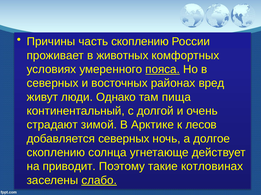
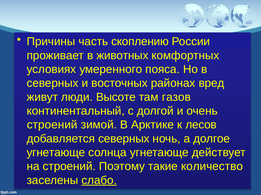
пояса underline: present -> none
Однако: Однако -> Высоте
пища: пища -> газов
страдают at (52, 125): страдают -> строений
скоплению at (56, 153): скоплению -> угнетающе
на приводит: приводит -> строений
котловинах: котловинах -> количество
